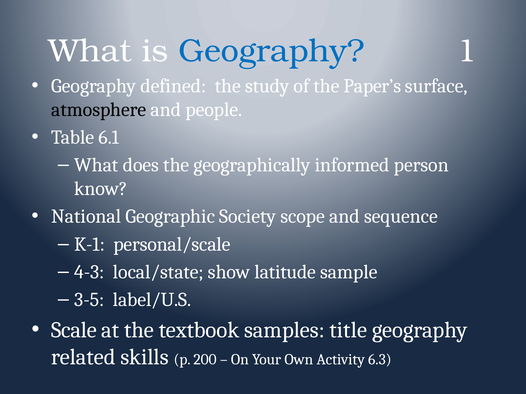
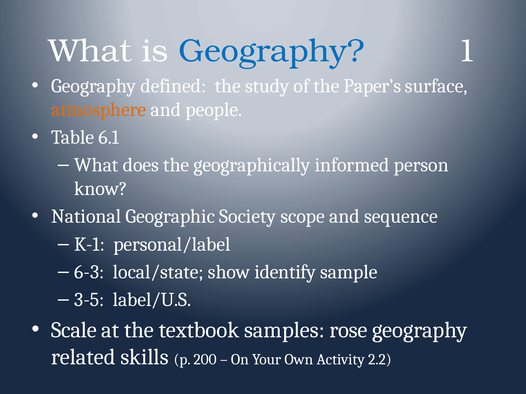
atmosphere colour: black -> orange
personal/scale: personal/scale -> personal/label
4-3: 4-3 -> 6-3
latitude: latitude -> identify
title: title -> rose
6.3: 6.3 -> 2.2
